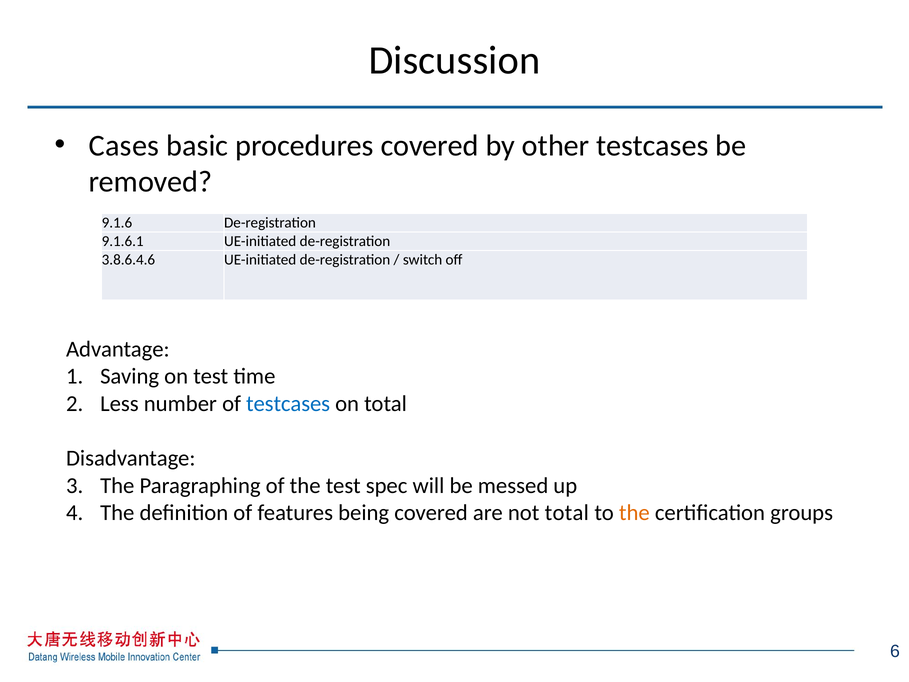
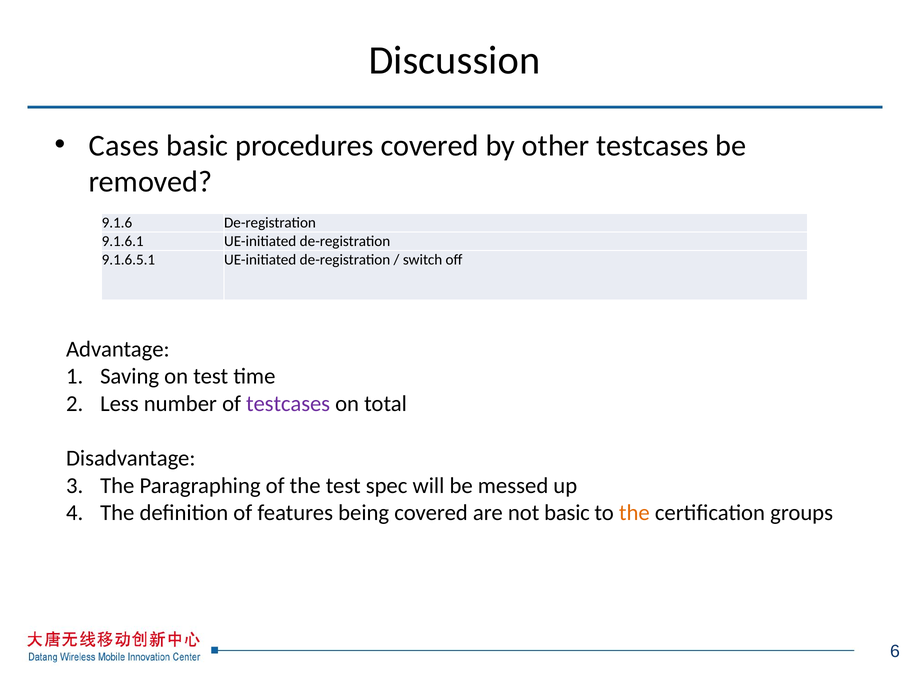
3.8.6.4.6: 3.8.6.4.6 -> 9.1.6.5.1
testcases at (288, 404) colour: blue -> purple
not total: total -> basic
